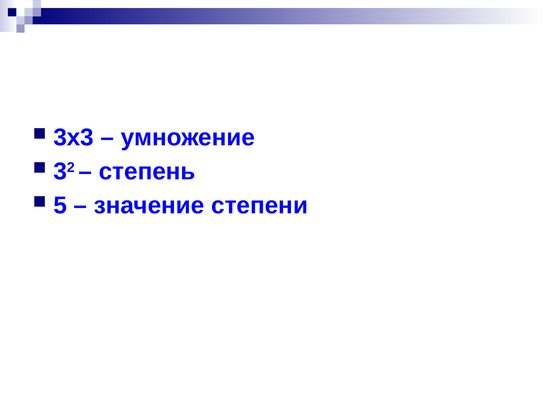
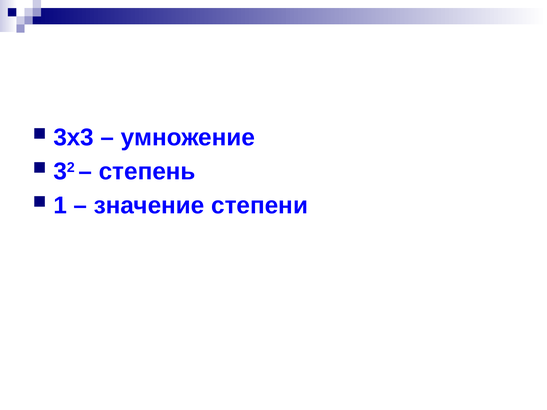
5: 5 -> 1
